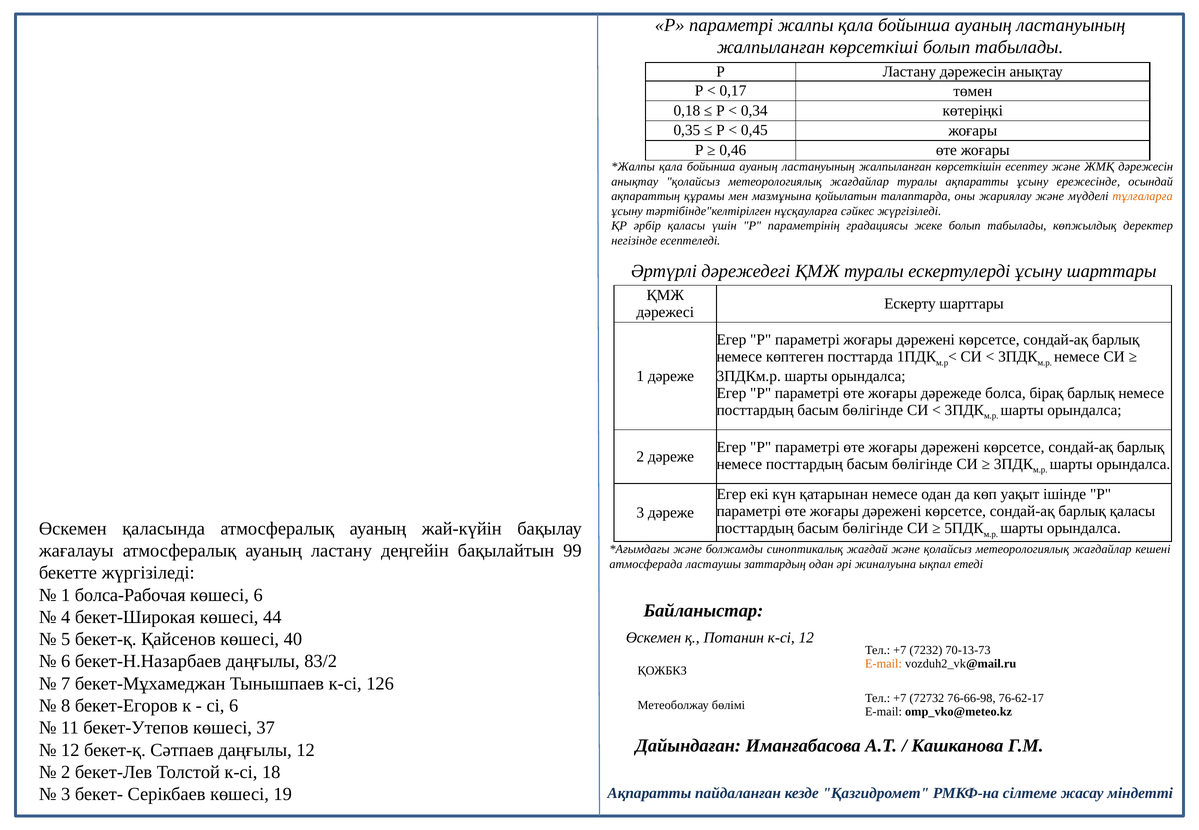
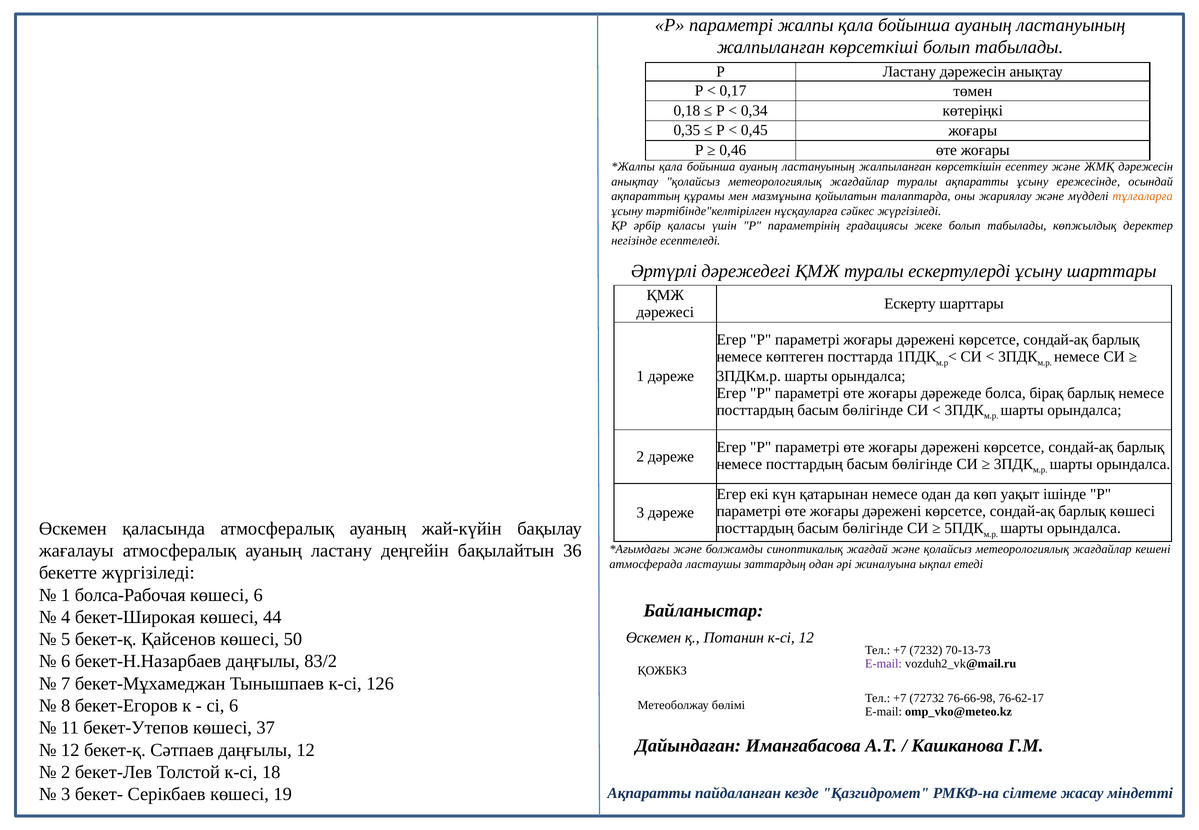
барлық қаласы: қаласы -> көшесі
99: 99 -> 36
40: 40 -> 50
E-mail at (883, 664) colour: orange -> purple
